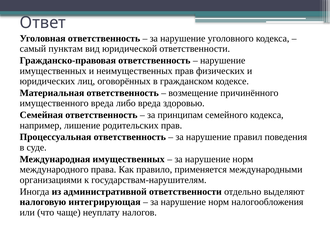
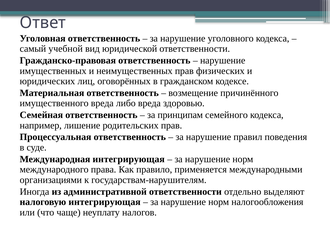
пунктам: пунктам -> учебной
Международная имущественных: имущественных -> интегрирующая
